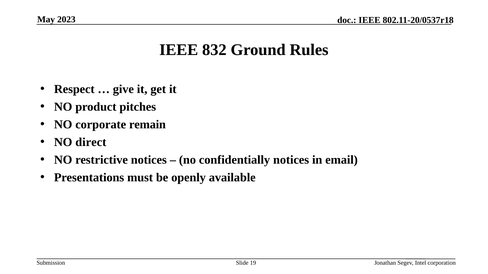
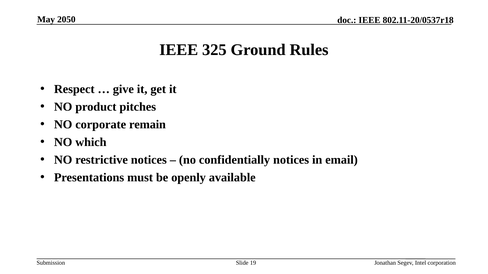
2023: 2023 -> 2050
832: 832 -> 325
direct: direct -> which
